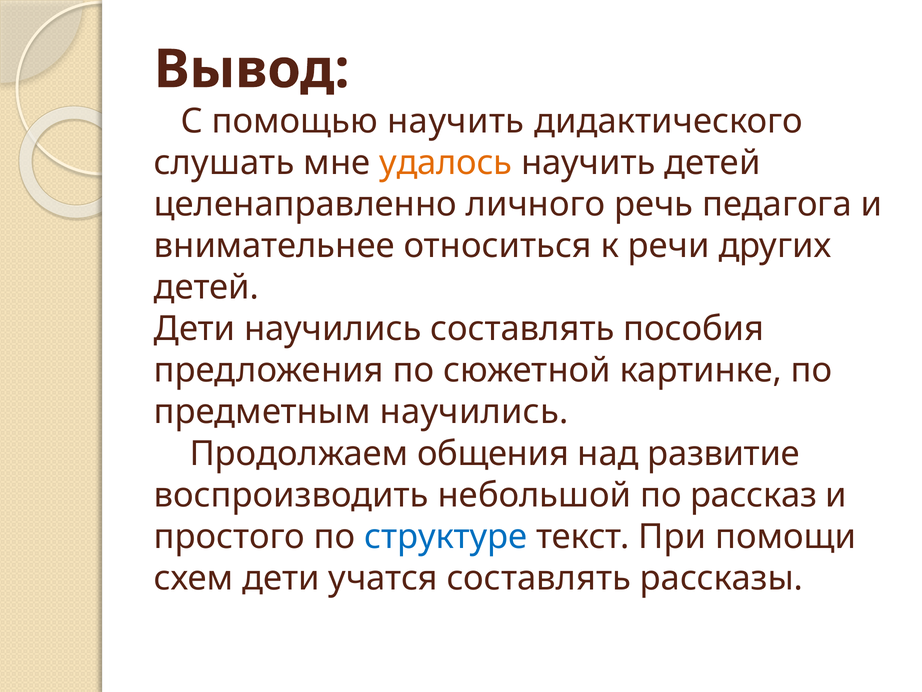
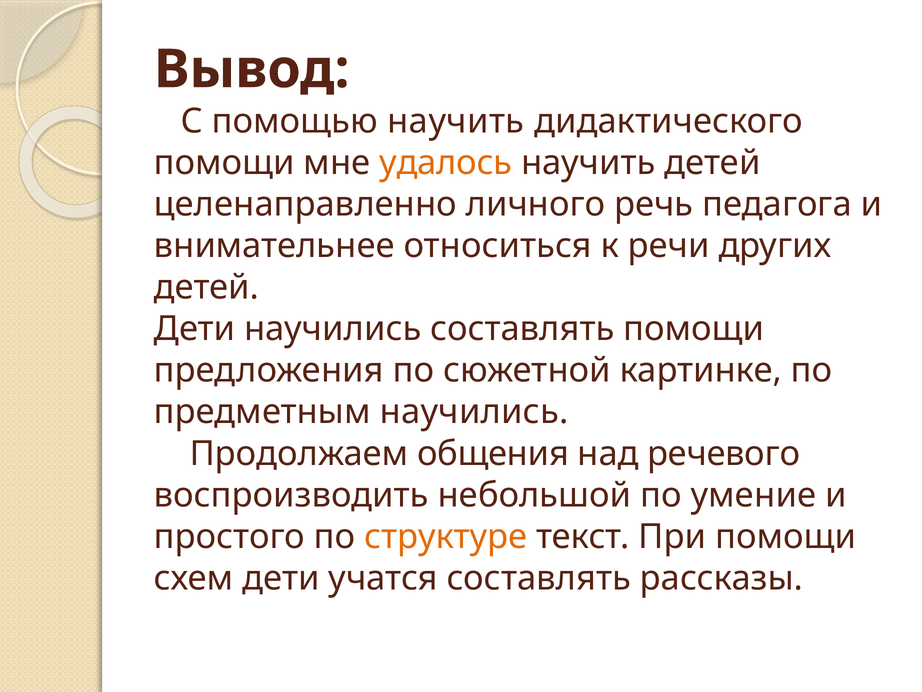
слушать at (224, 163): слушать -> помощи
составлять пособия: пособия -> помощи
развитие: развитие -> речевого
рассказ: рассказ -> умение
структуре colour: blue -> orange
